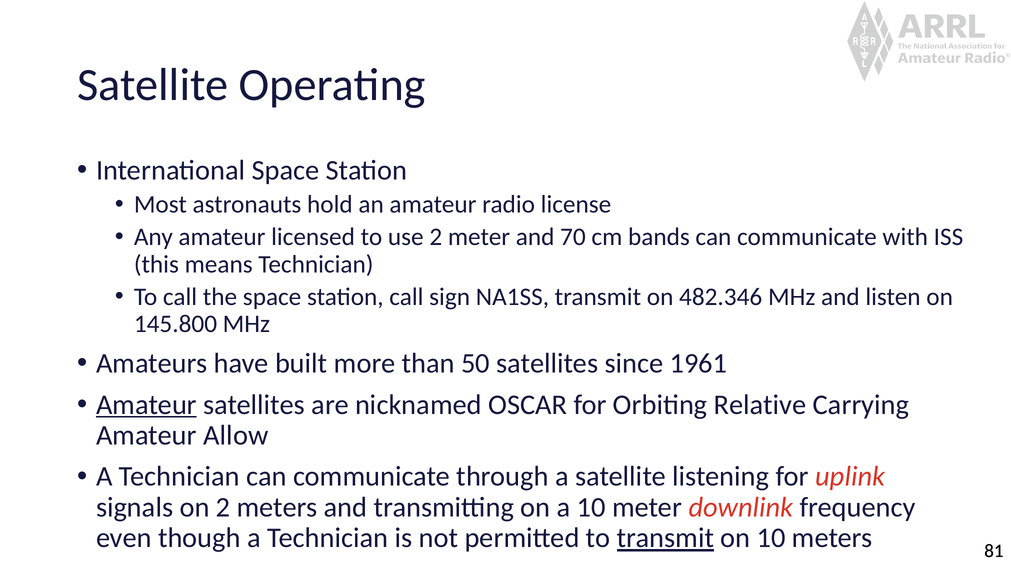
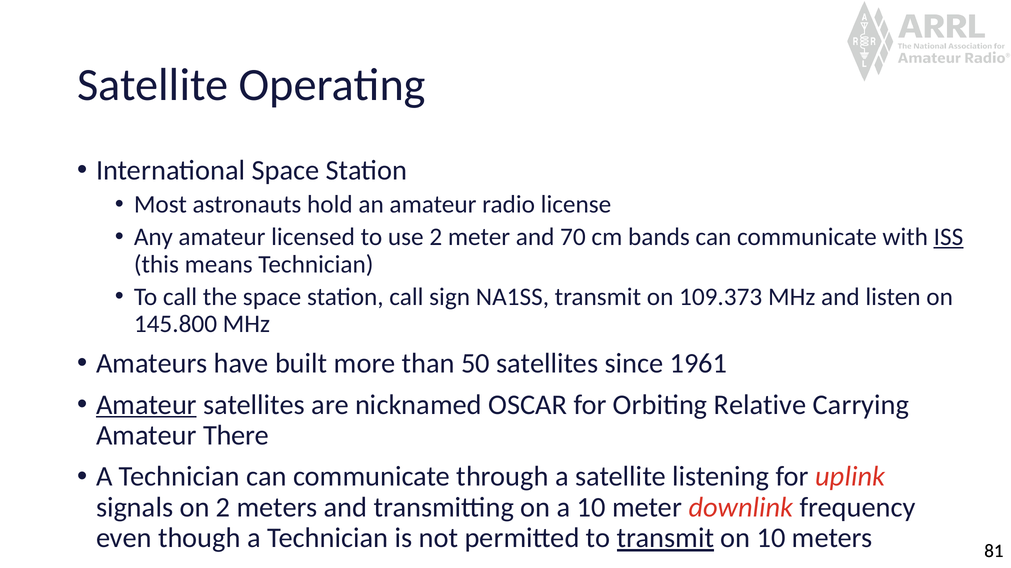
ISS underline: none -> present
482.346: 482.346 -> 109.373
Allow: Allow -> There
